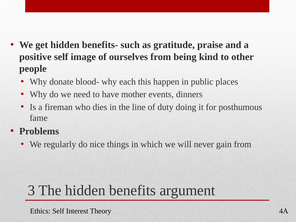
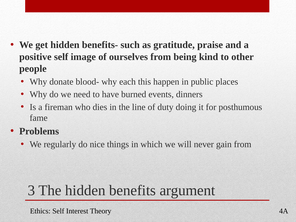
mother: mother -> burned
